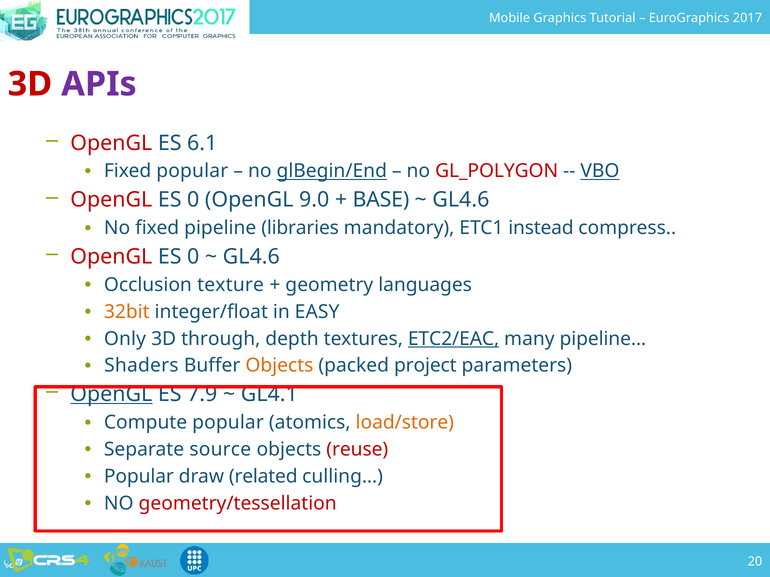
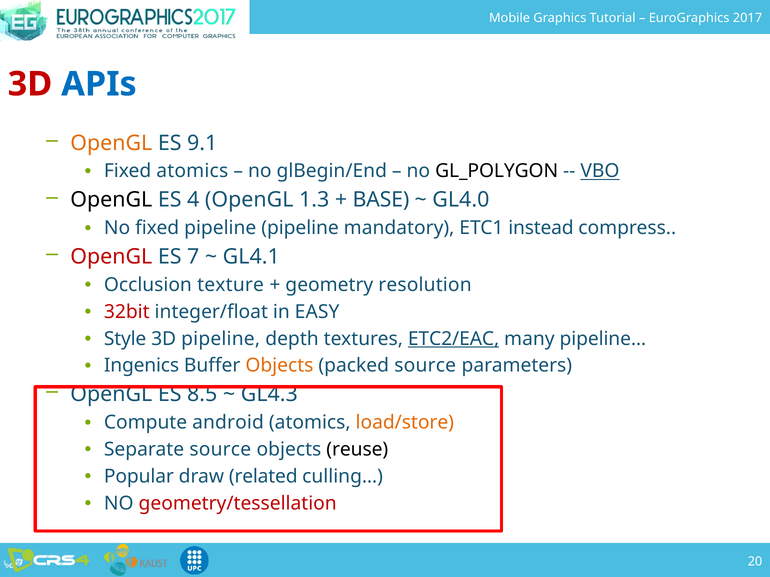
APIs colour: purple -> blue
OpenGL at (111, 143) colour: red -> orange
6.1: 6.1 -> 9.1
Fixed popular: popular -> atomics
glBegin/End underline: present -> none
GL_POLYGON colour: red -> black
OpenGL at (111, 200) colour: red -> black
0 at (193, 200): 0 -> 4
9.0: 9.0 -> 1.3
GL4.6 at (461, 200): GL4.6 -> GL4.0
pipeline libraries: libraries -> pipeline
0 at (193, 257): 0 -> 7
GL4.6 at (251, 257): GL4.6 -> GL4.1
languages: languages -> resolution
32bit colour: orange -> red
Only: Only -> Style
3D through: through -> pipeline
Shaders: Shaders -> Ingenics
packed project: project -> source
OpenGL at (111, 395) underline: present -> none
7.9: 7.9 -> 8.5
GL4.1: GL4.1 -> GL4.3
Compute popular: popular -> android
reuse colour: red -> black
